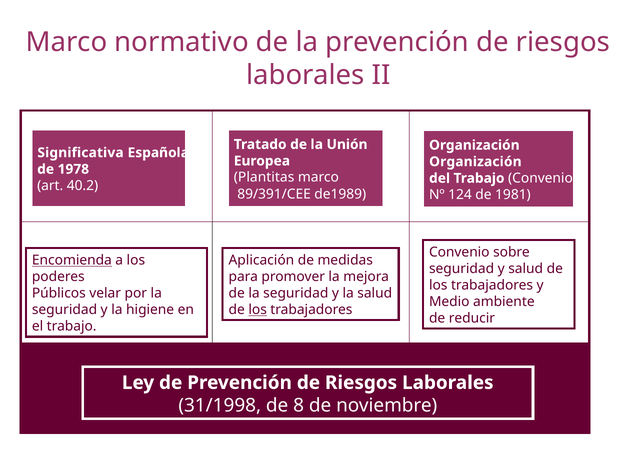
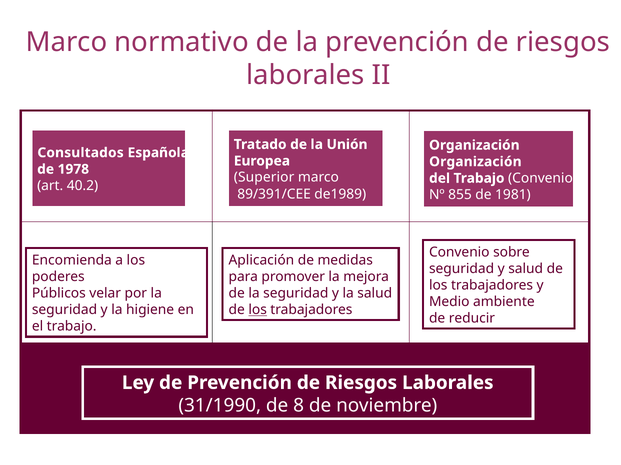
Significativa: Significativa -> Consultados
Plantitas: Plantitas -> Superior
124: 124 -> 855
Encomienda underline: present -> none
31/1998: 31/1998 -> 31/1990
